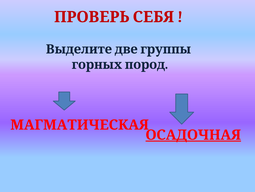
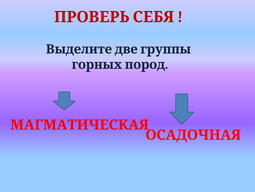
ОСАДОЧНАЯ underline: present -> none
